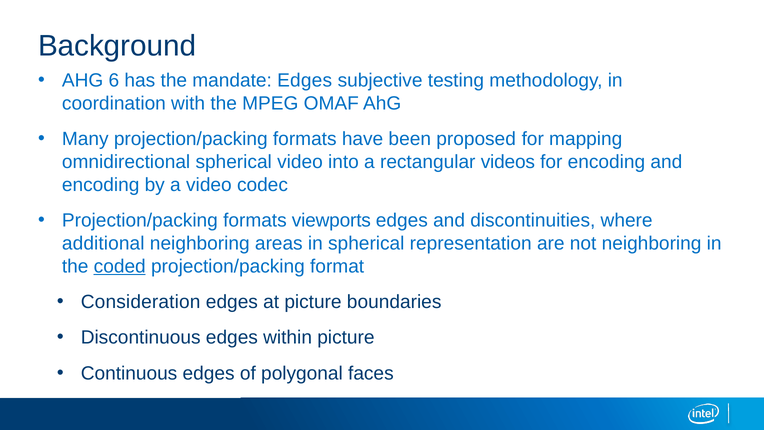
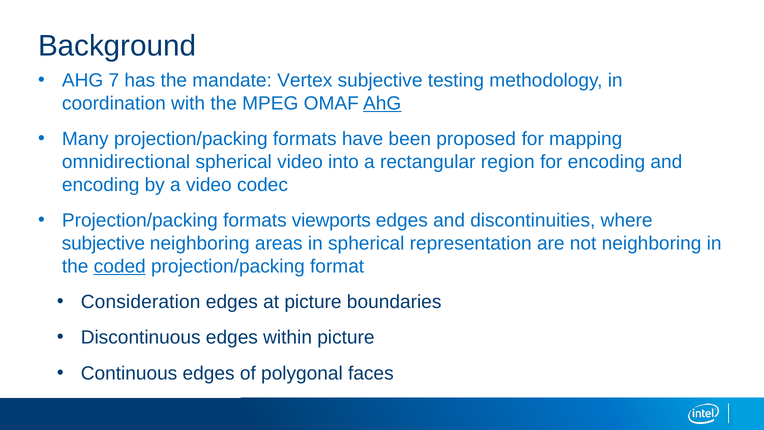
6: 6 -> 7
mandate Edges: Edges -> Vertex
AhG at (382, 103) underline: none -> present
videos: videos -> region
additional at (103, 243): additional -> subjective
